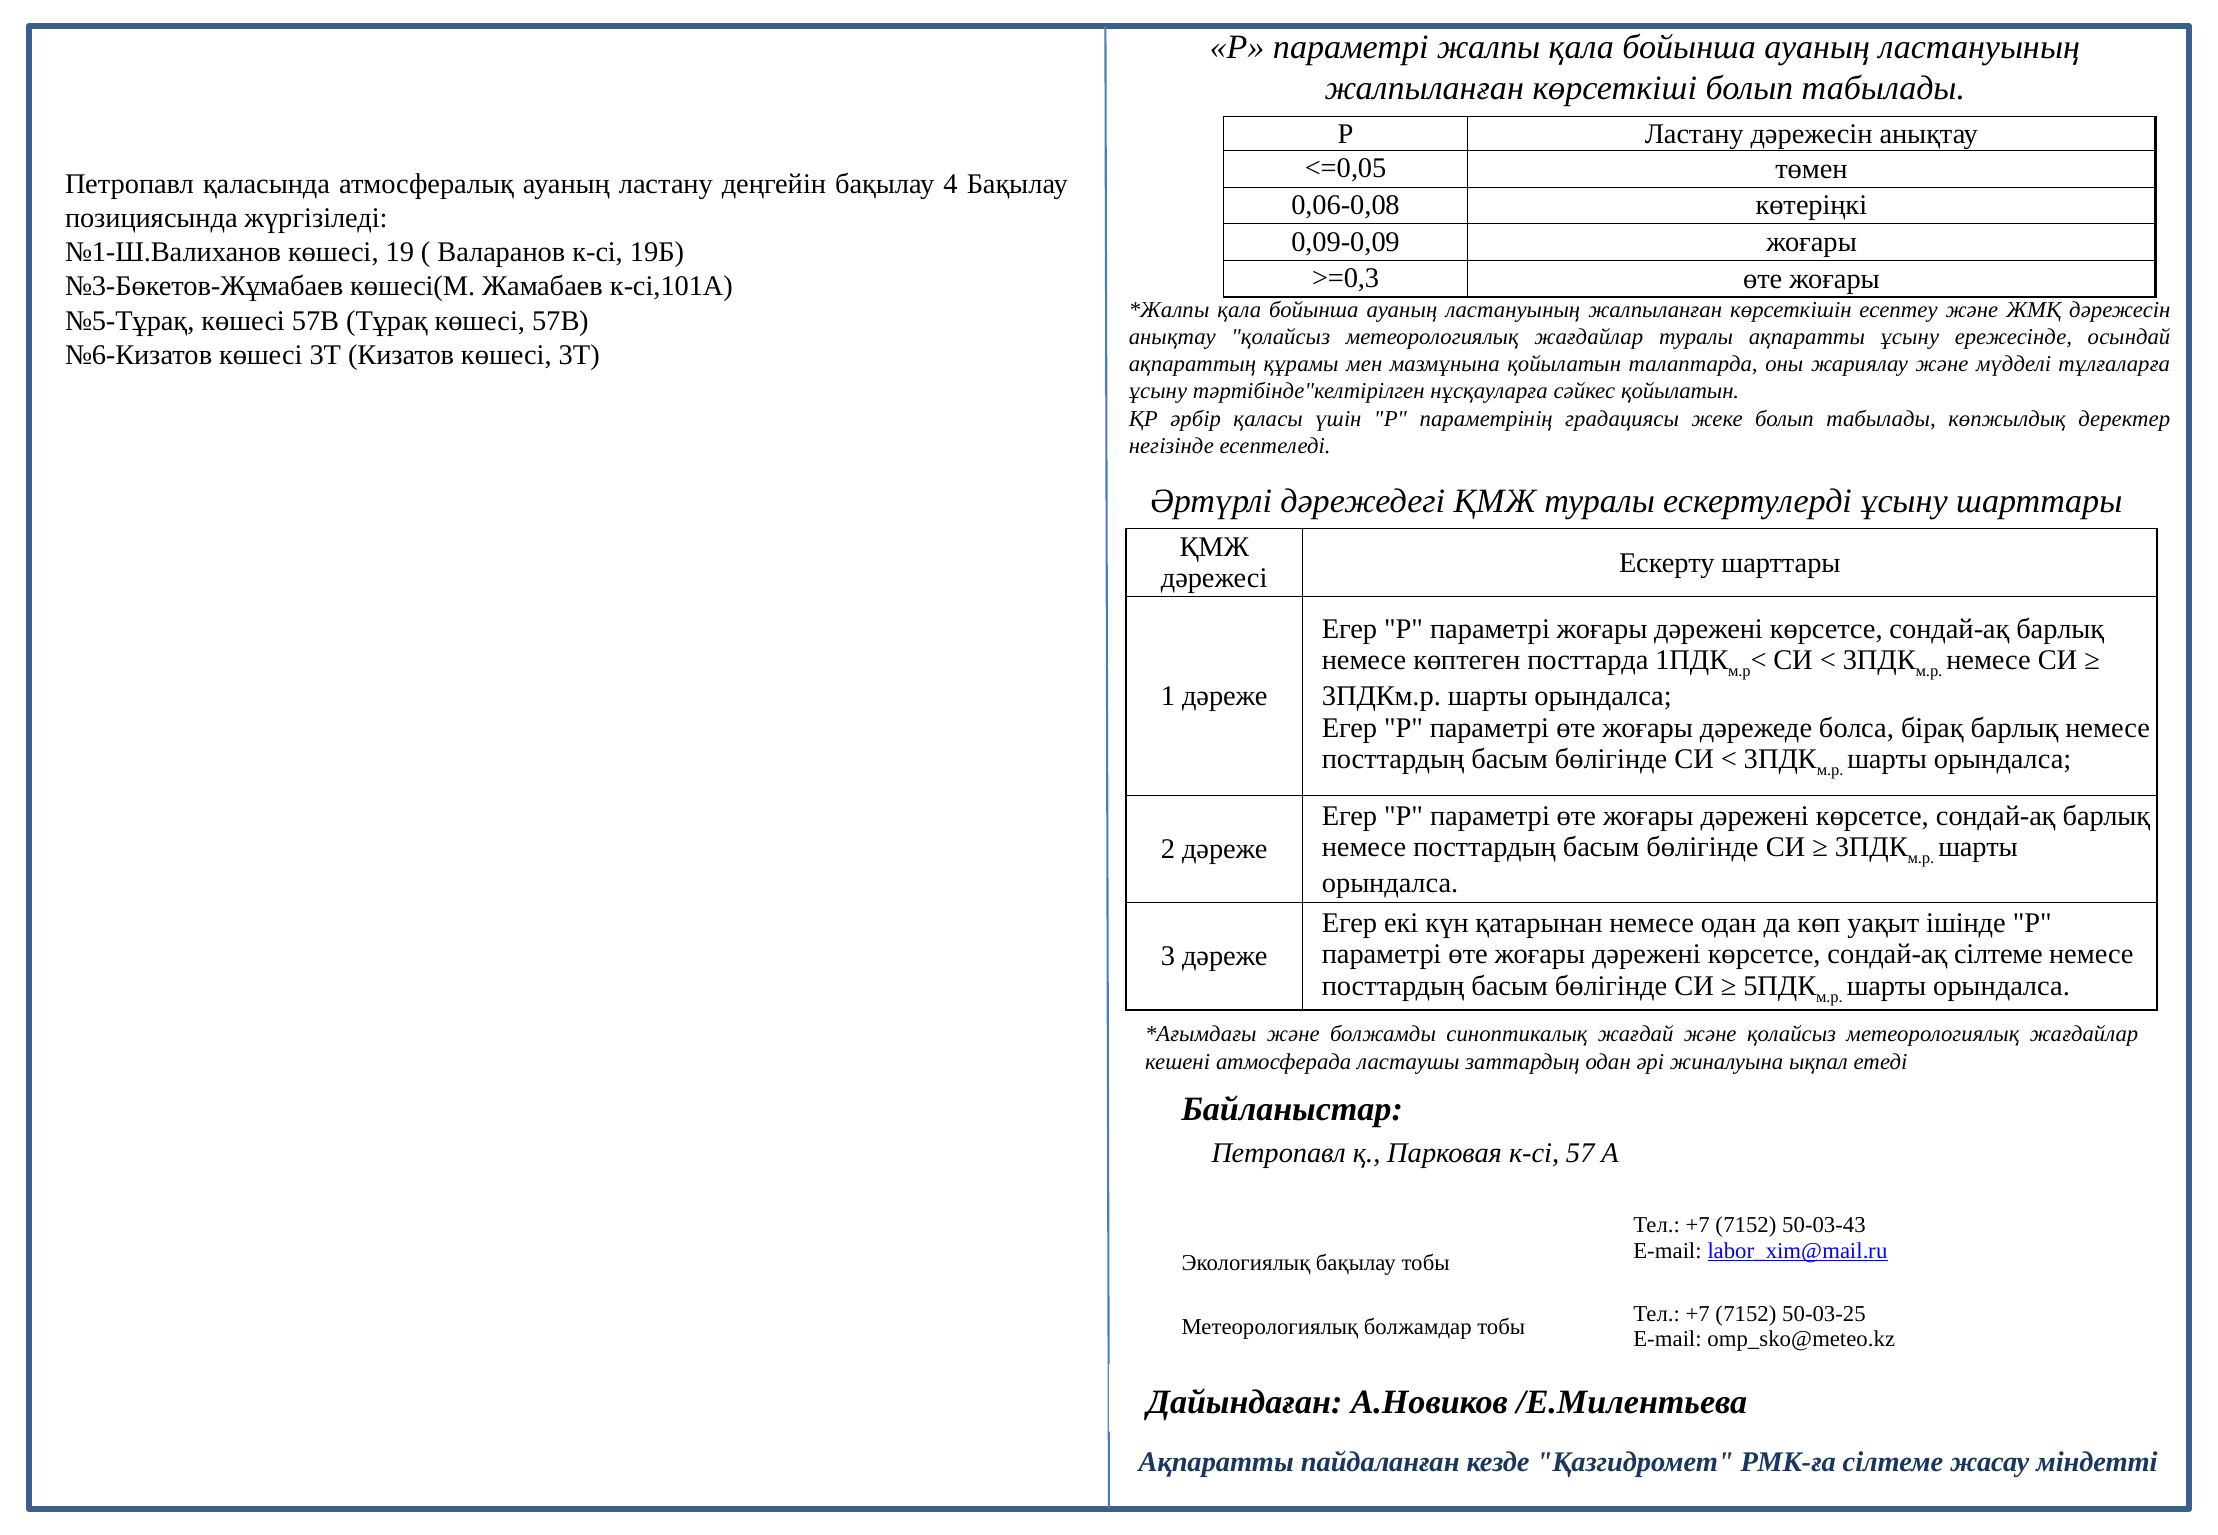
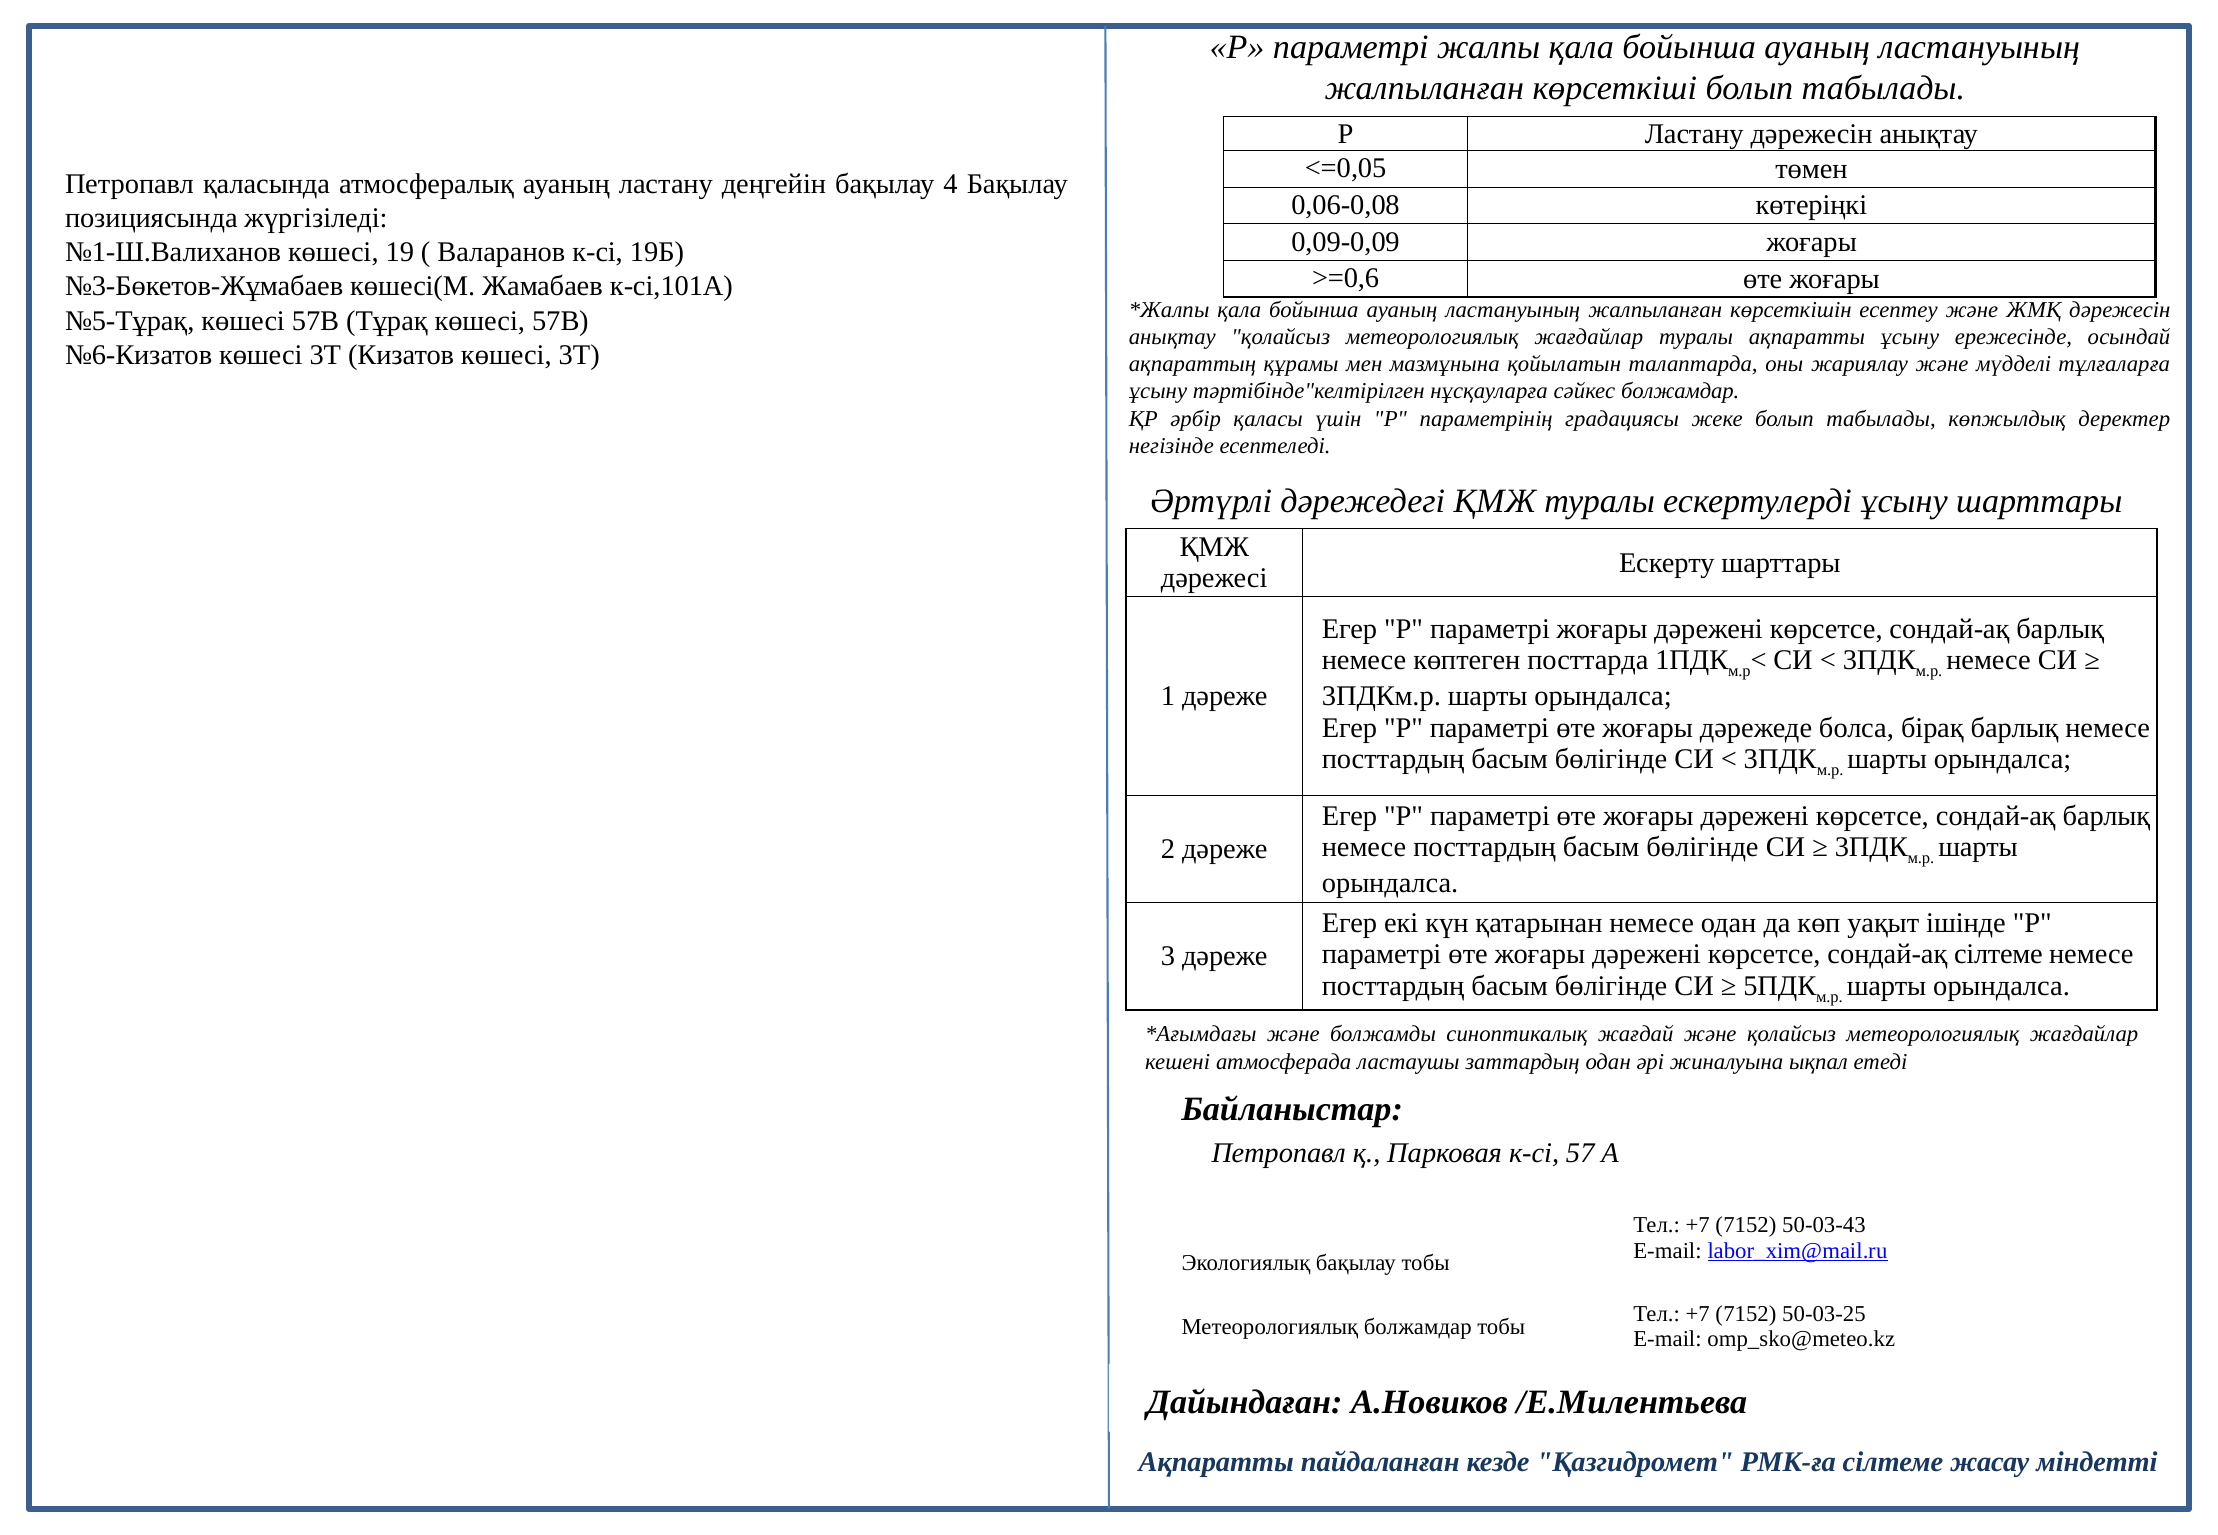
>=0,3: >=0,3 -> >=0,6
сәйкес қойылатын: қойылатын -> болжамдар
